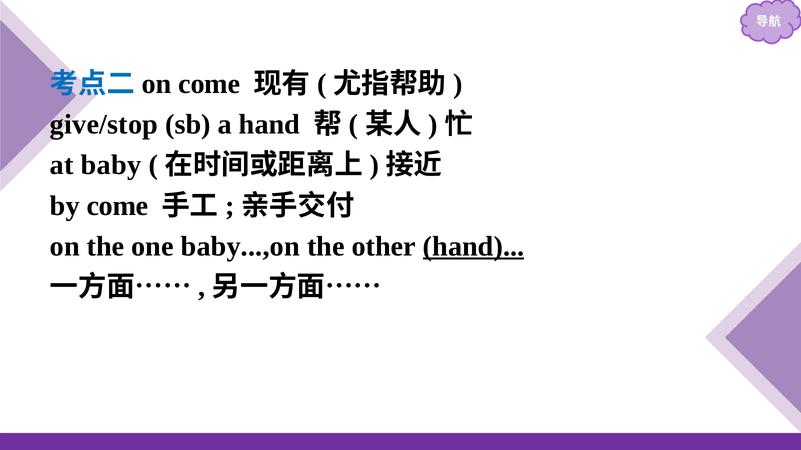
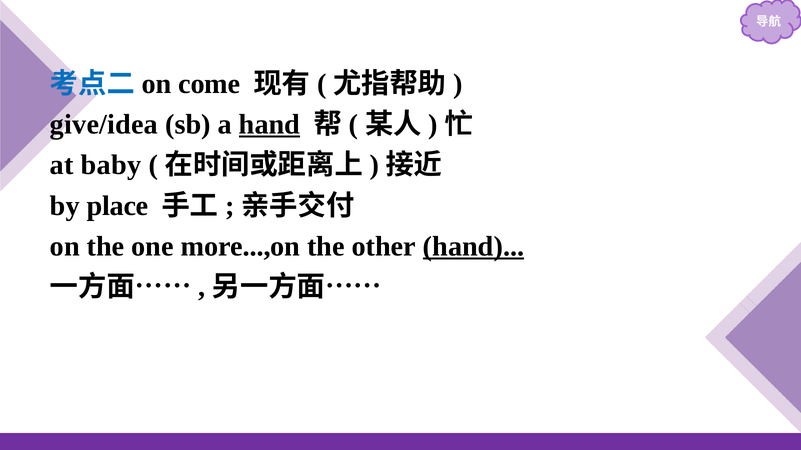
give/stop: give/stop -> give/idea
hand at (270, 125) underline: none -> present
by come: come -> place
baby...,on: baby...,on -> more...,on
